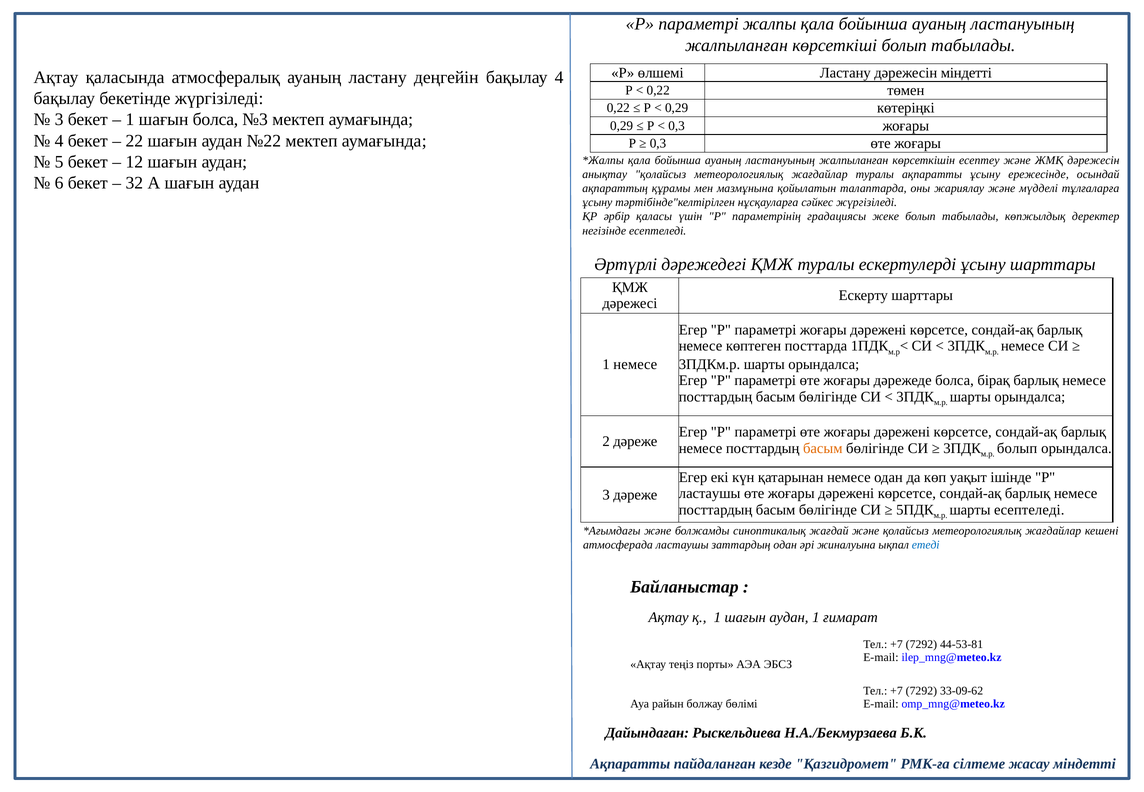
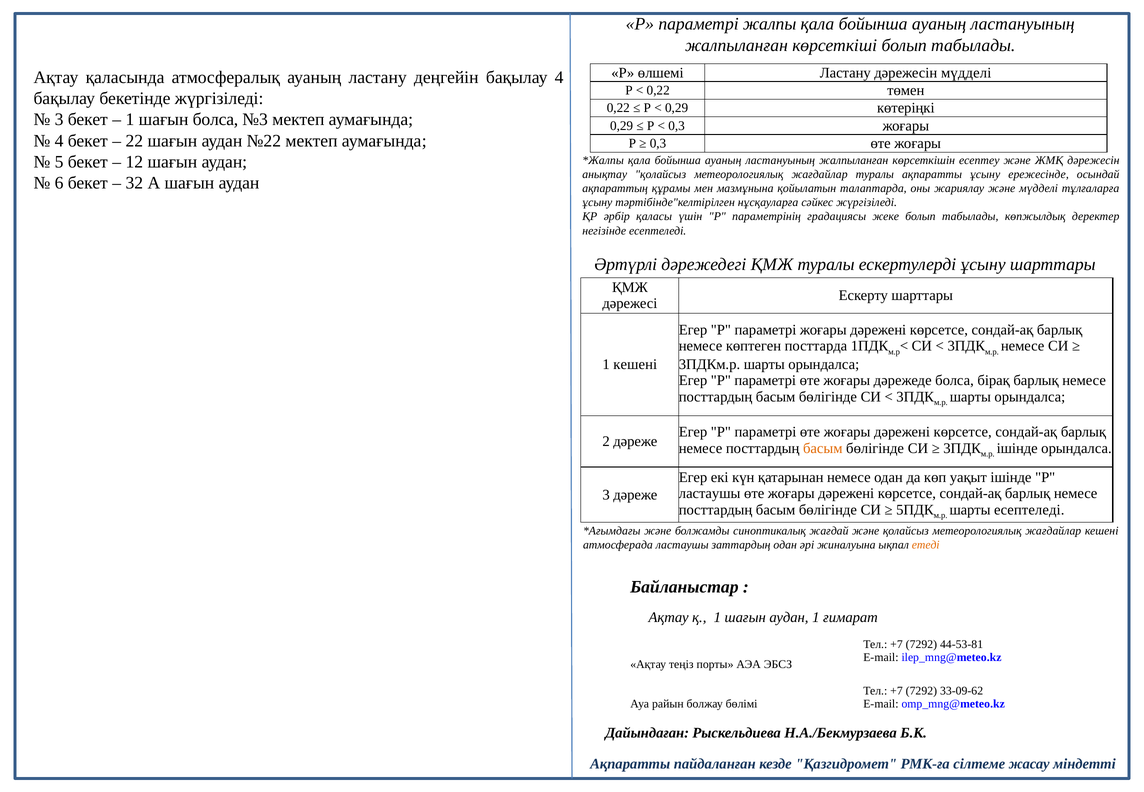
дәрежесін міндетті: міндетті -> мүдделі
1 немесе: немесе -> кешені
болып at (1017, 448): болып -> ішінде
етеді colour: blue -> orange
